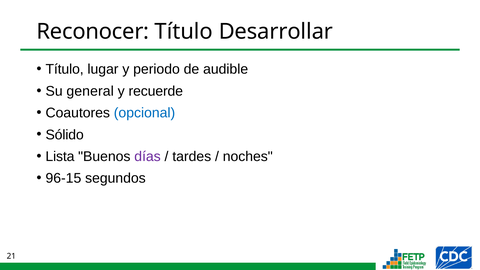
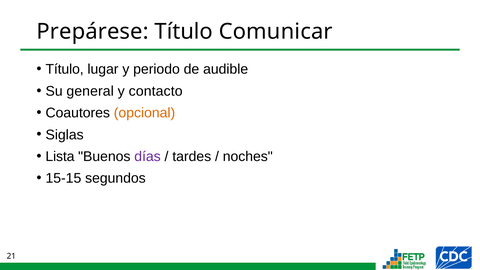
Reconocer: Reconocer -> Prepárese
Desarrollar: Desarrollar -> Comunicar
recuerde: recuerde -> contacto
opcional colour: blue -> orange
Sólido: Sólido -> Siglas
96-15: 96-15 -> 15-15
